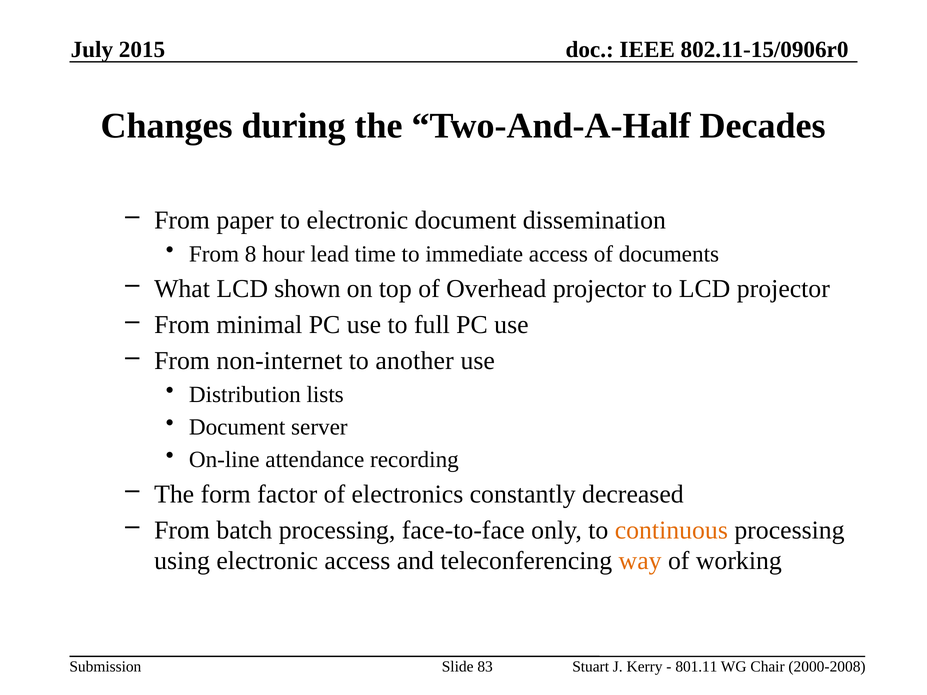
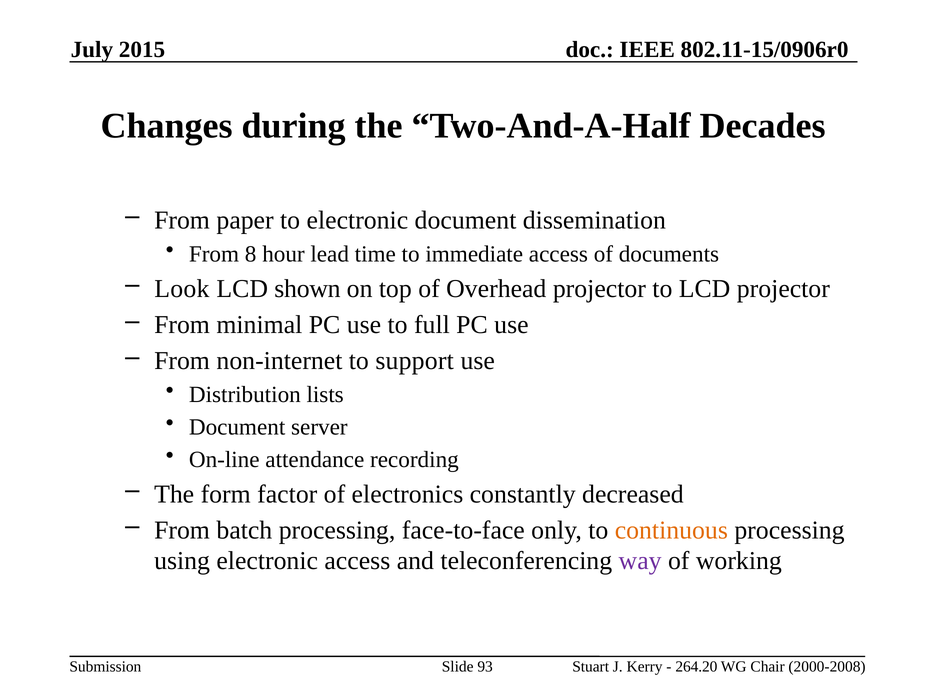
What: What -> Look
another: another -> support
way colour: orange -> purple
83: 83 -> 93
801.11: 801.11 -> 264.20
